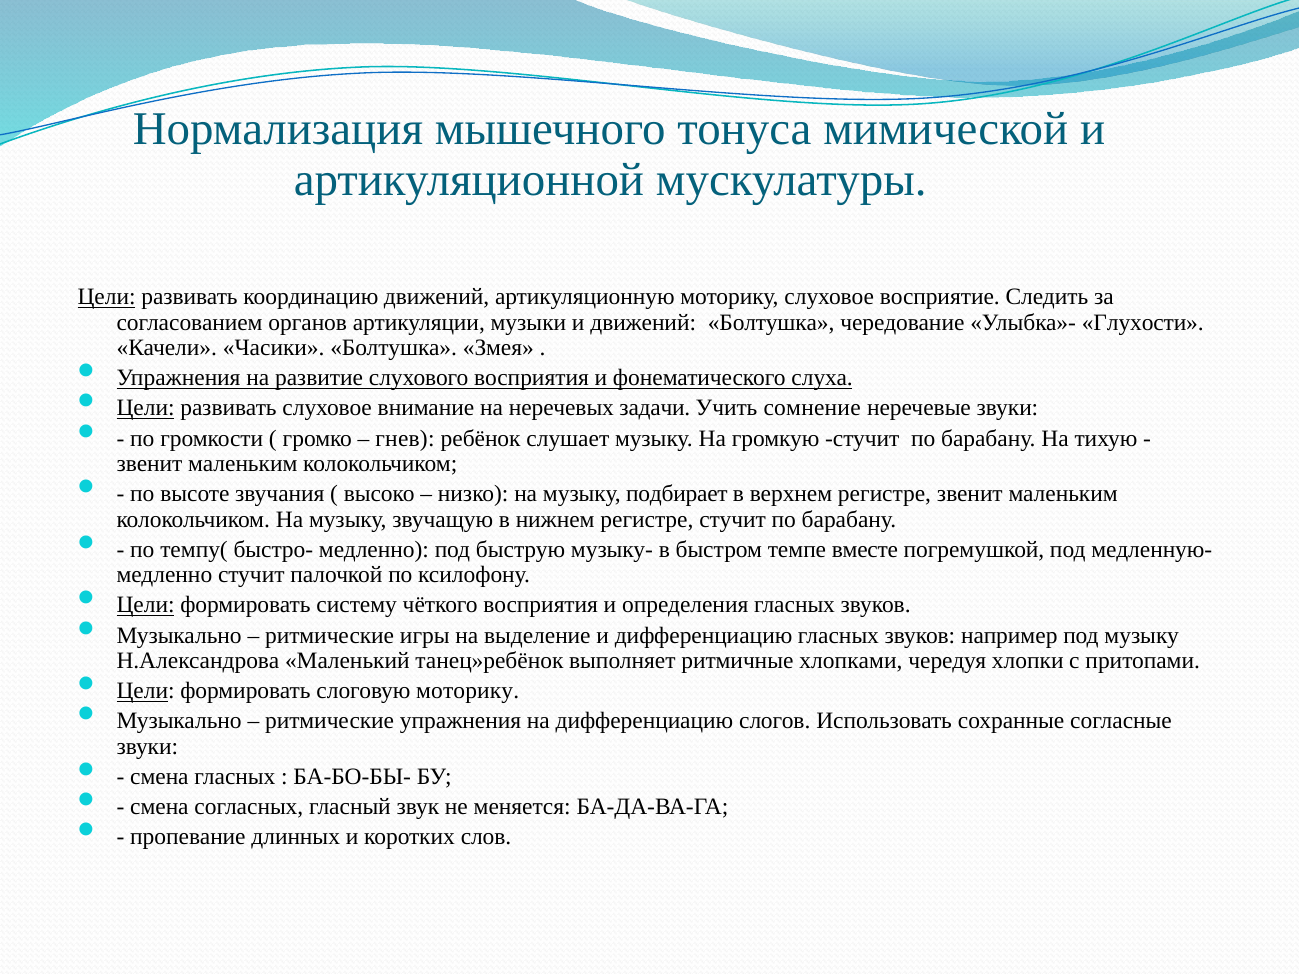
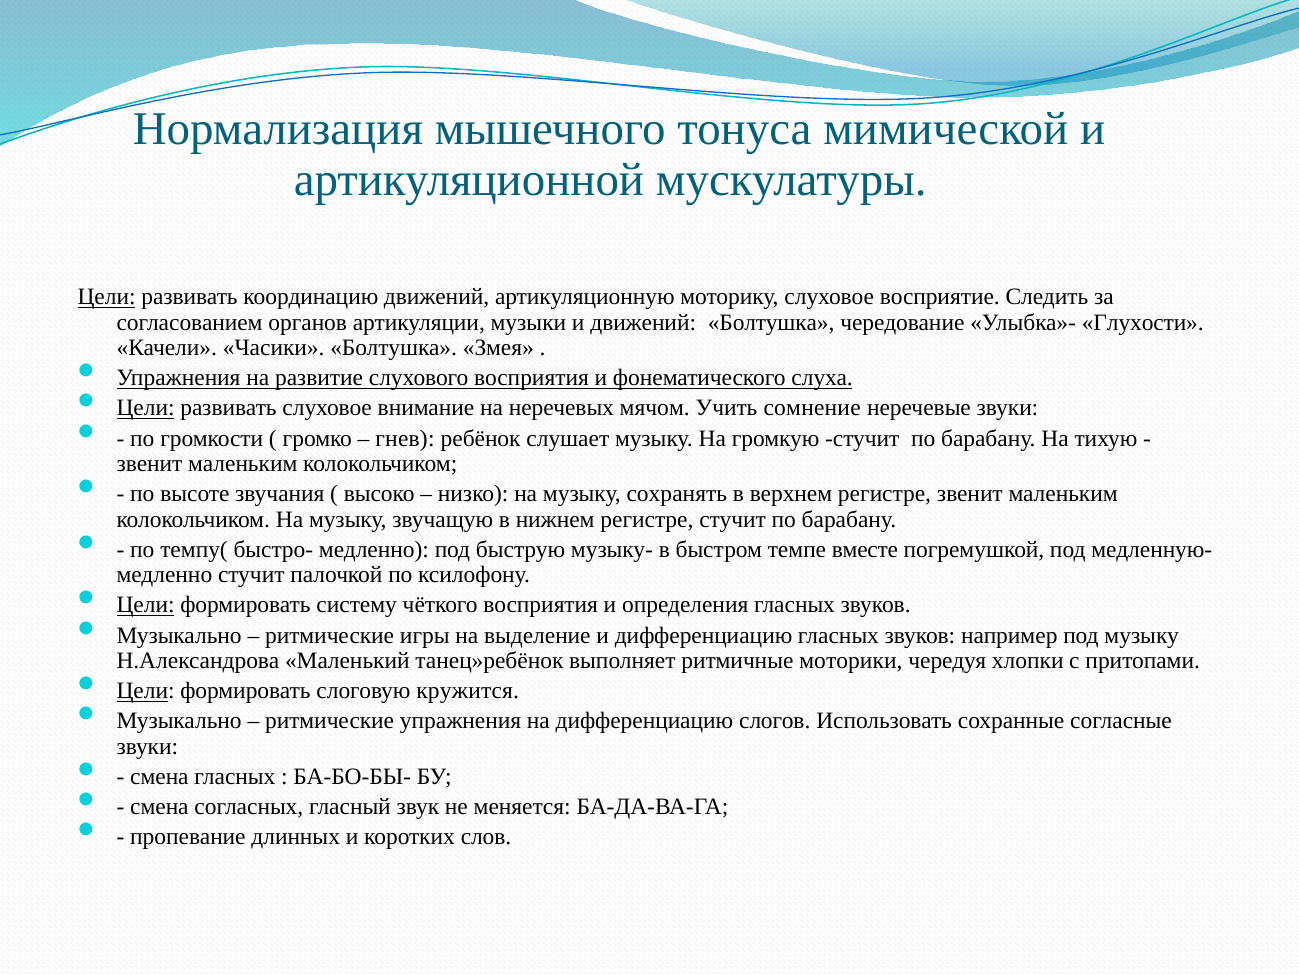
задачи: задачи -> мячом
подбирает: подбирает -> сохранять
хлопками: хлопками -> моторики
слоговую моторику: моторику -> кружится
